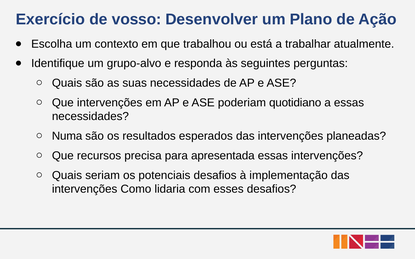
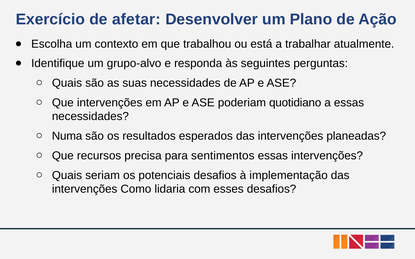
vosso: vosso -> afetar
apresentada: apresentada -> sentimentos
